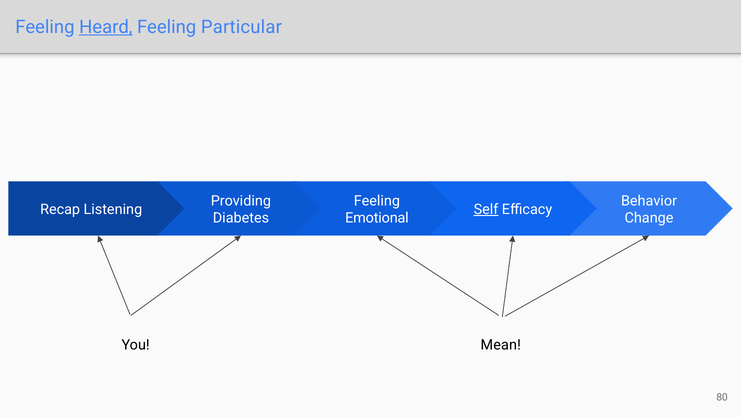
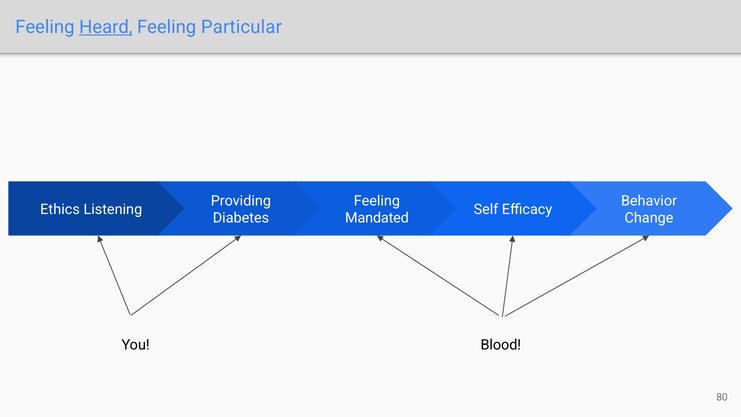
Self underline: present -> none
Recap: Recap -> Ethics
Emotional: Emotional -> Mandated
Mean: Mean -> Blood
